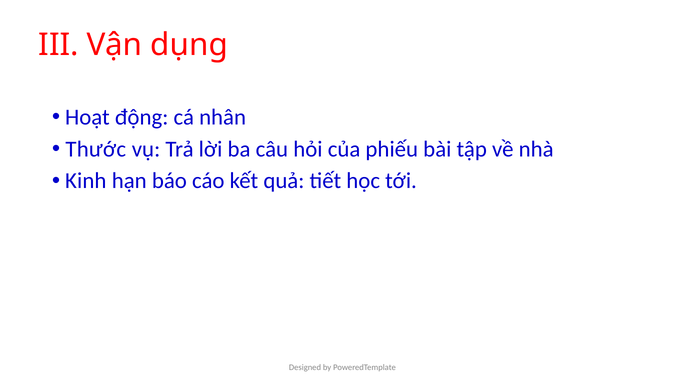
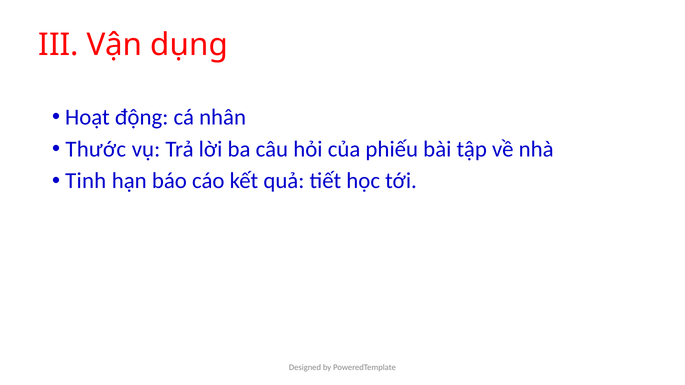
Kinh: Kinh -> Tinh
